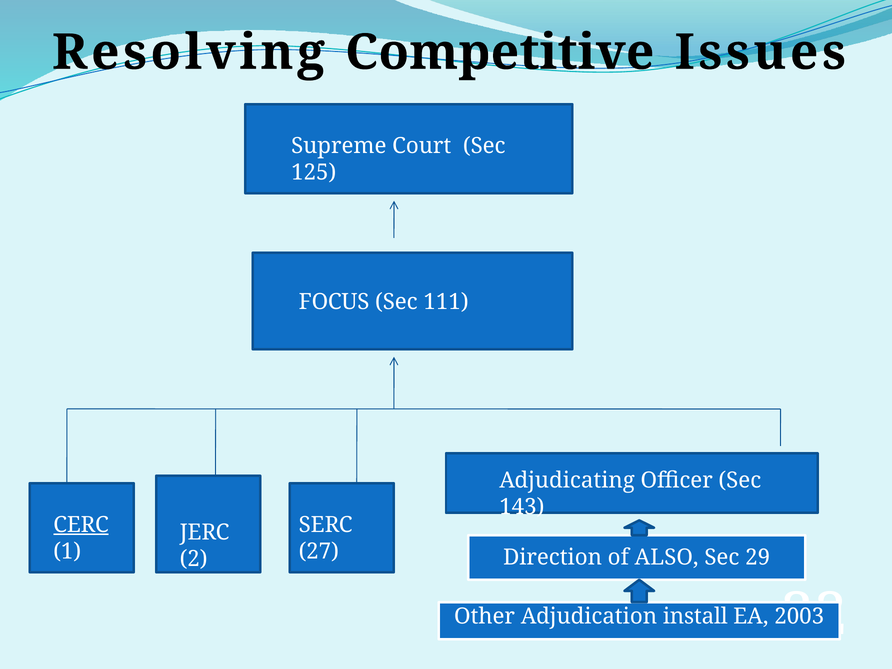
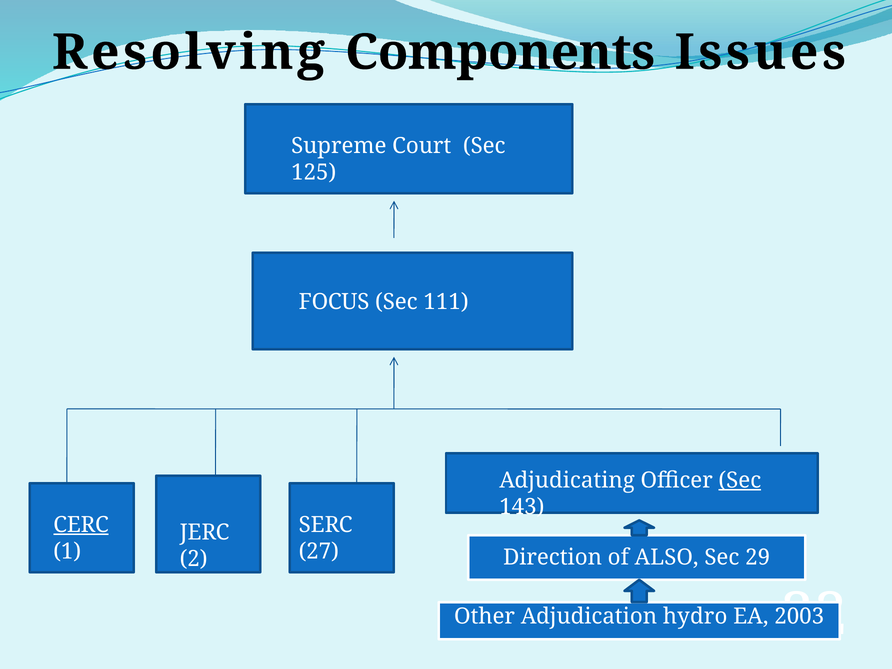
Competitive: Competitive -> Components
Sec at (740, 480) underline: none -> present
install: install -> hydro
